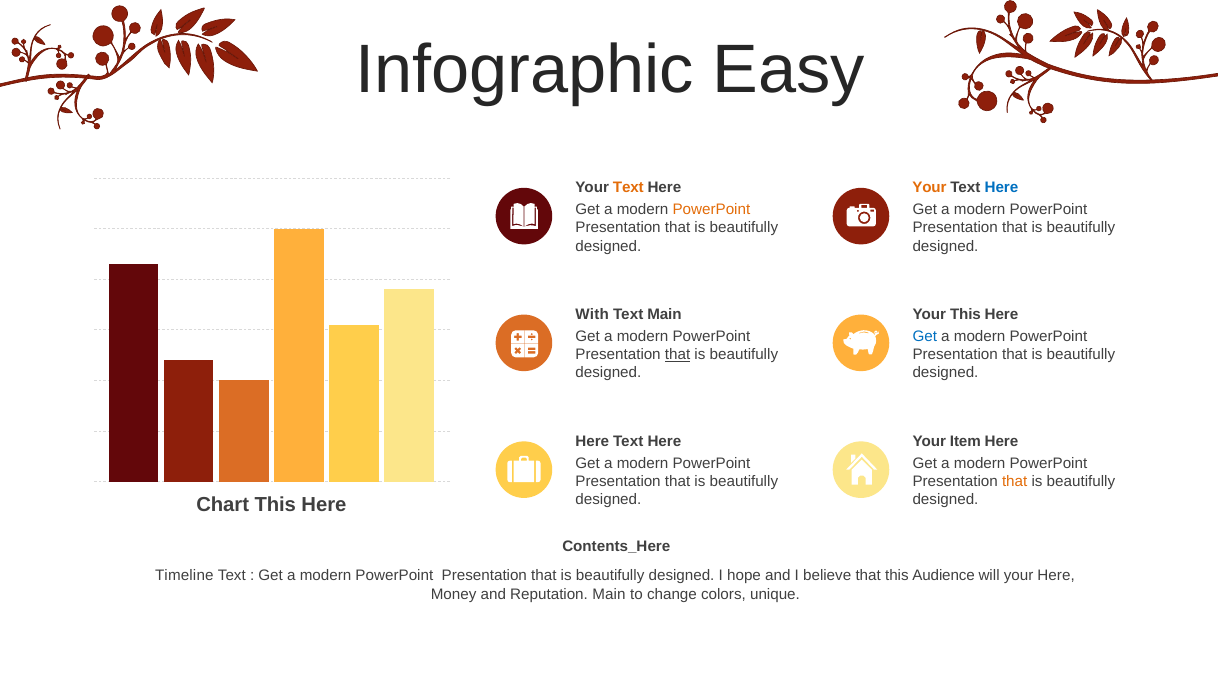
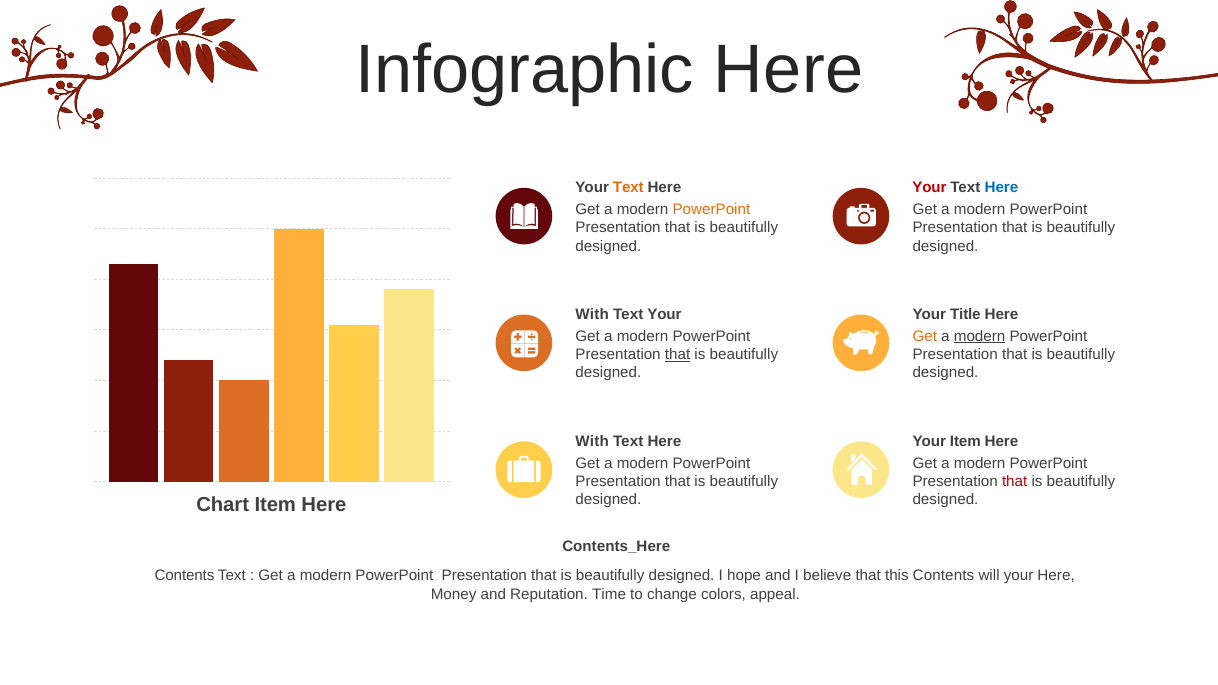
Infographic Easy: Easy -> Here
Your at (929, 188) colour: orange -> red
Text Main: Main -> Your
Your This: This -> Title
Get at (925, 336) colour: blue -> orange
modern at (980, 336) underline: none -> present
Here at (592, 441): Here -> With
that at (1015, 481) colour: orange -> red
Chart This: This -> Item
Timeline at (184, 576): Timeline -> Contents
this Audience: Audience -> Contents
Reputation Main: Main -> Time
unique: unique -> appeal
